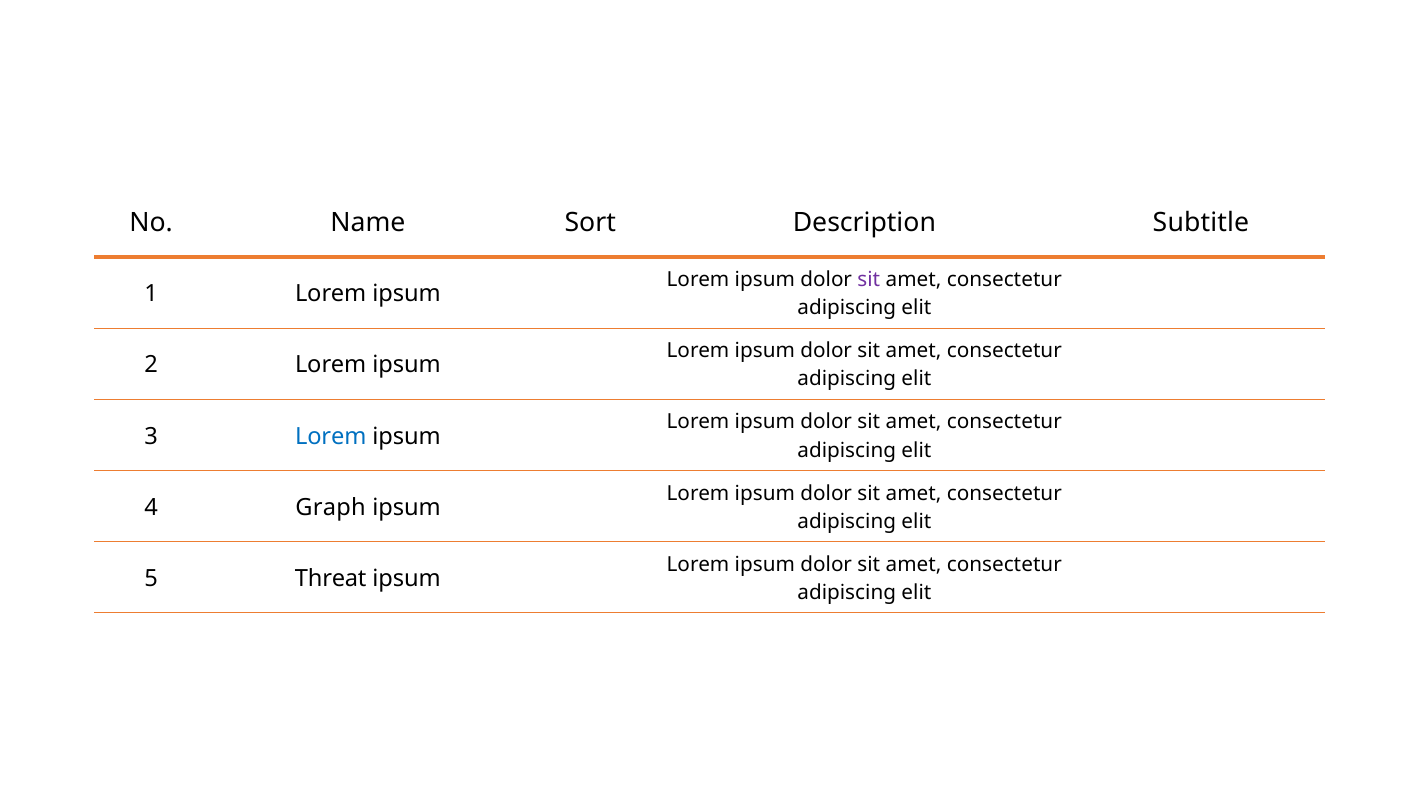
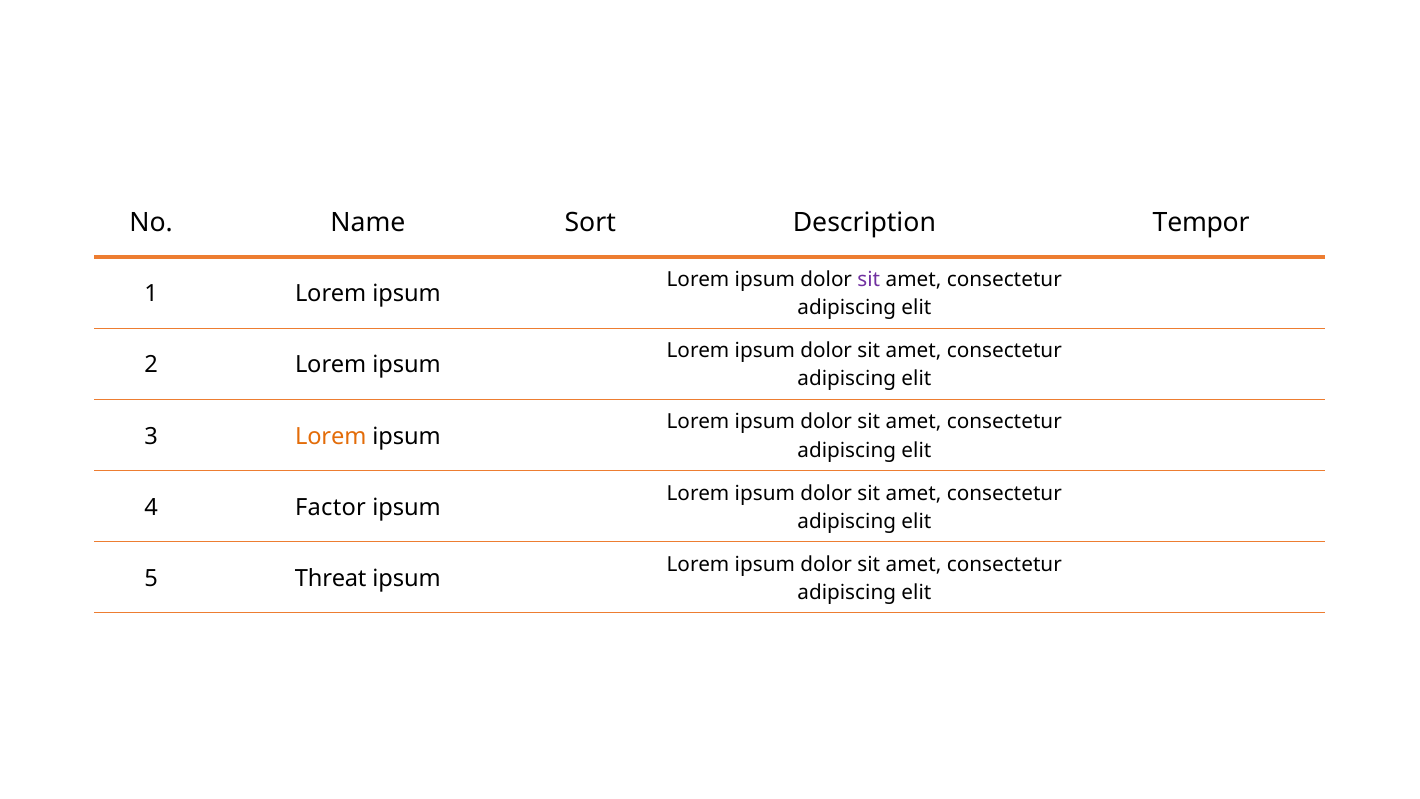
Subtitle: Subtitle -> Tempor
Lorem at (331, 436) colour: blue -> orange
Graph: Graph -> Factor
